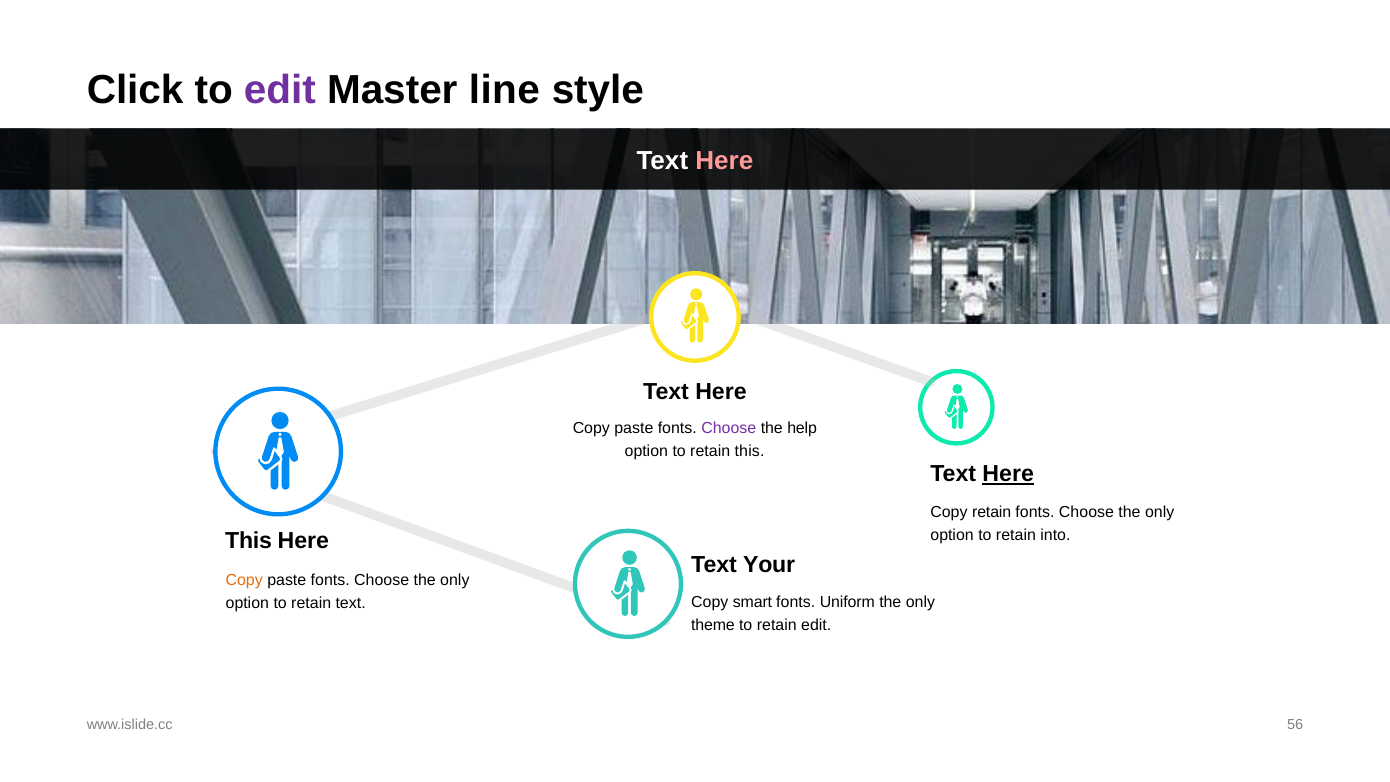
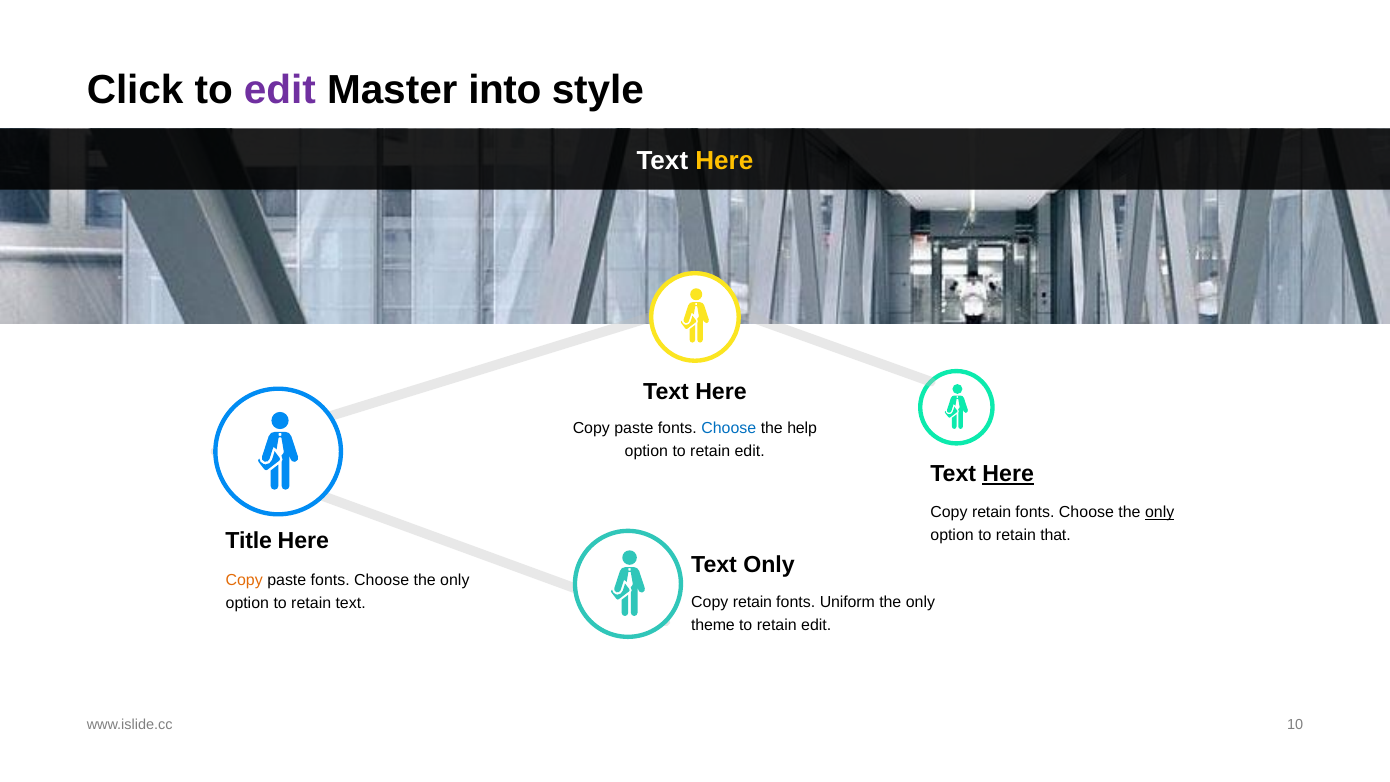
line: line -> into
Here at (724, 161) colour: pink -> yellow
Choose at (729, 429) colour: purple -> blue
this at (750, 452): this -> edit
only at (1160, 512) underline: none -> present
into: into -> that
This at (249, 541): This -> Title
Text Your: Your -> Only
smart at (752, 603): smart -> retain
56: 56 -> 10
